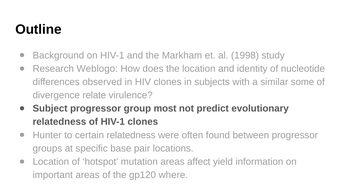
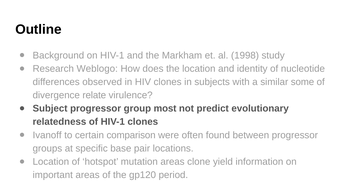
Hunter: Hunter -> Ivanoff
certain relatedness: relatedness -> comparison
affect: affect -> clone
where: where -> period
